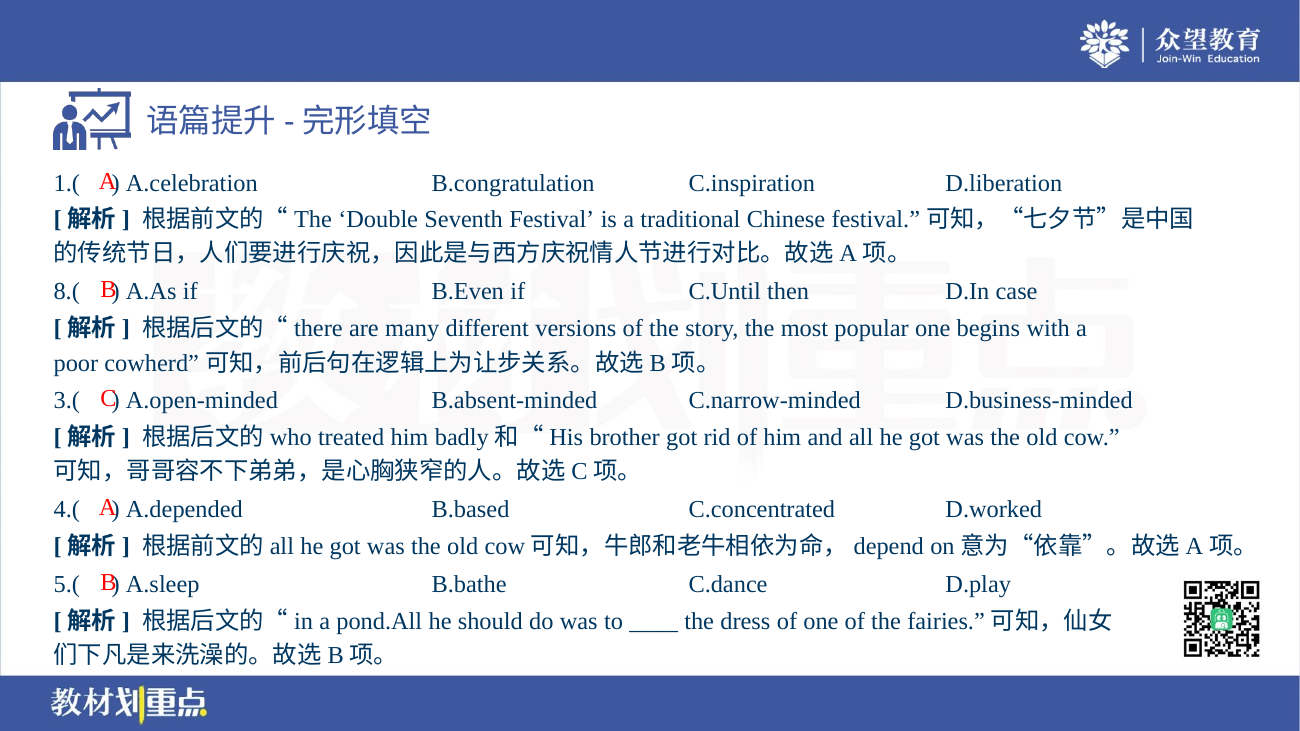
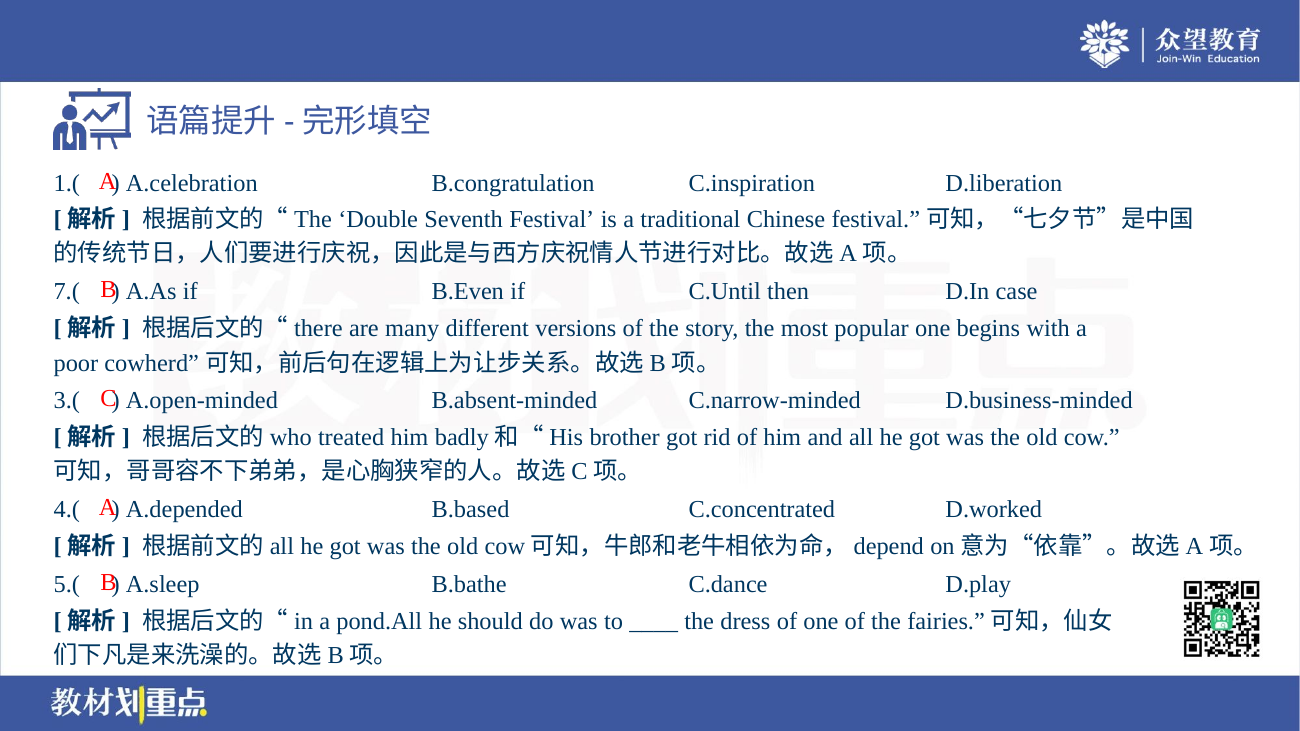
8.(: 8.( -> 7.(
